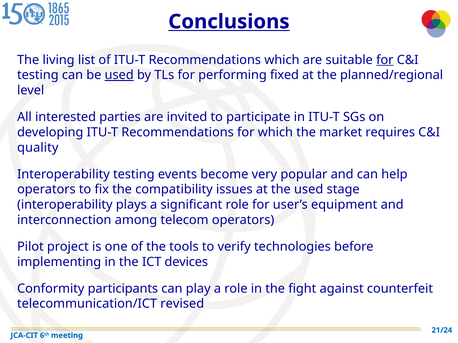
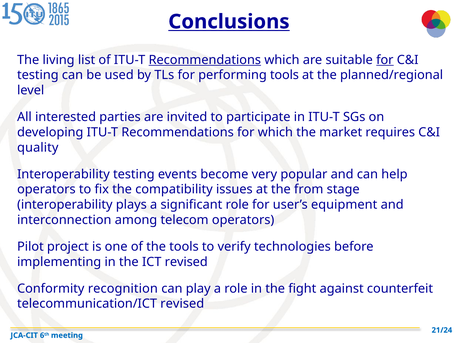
Recommendations at (205, 60) underline: none -> present
used at (119, 75) underline: present -> none
performing fixed: fixed -> tools
the used: used -> from
ICT devices: devices -> revised
participants: participants -> recognition
